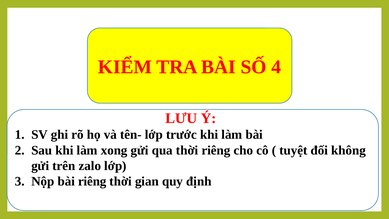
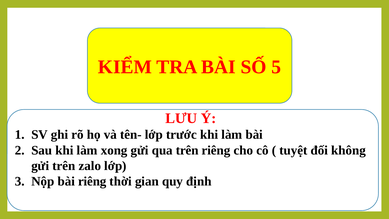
4: 4 -> 5
qua thời: thời -> trên
